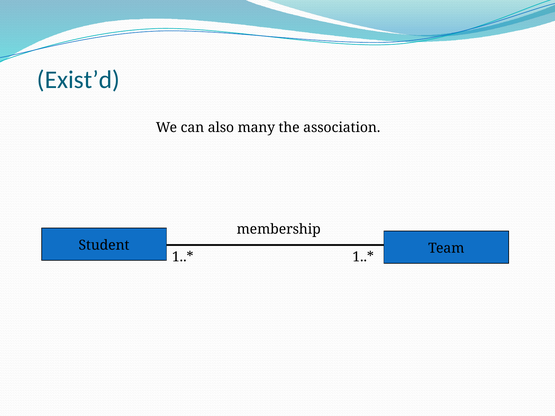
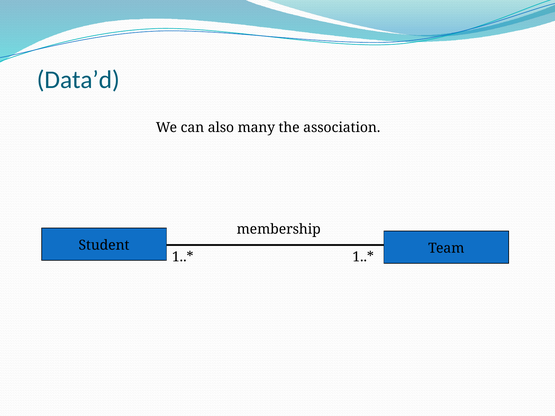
Exist’d: Exist’d -> Data’d
